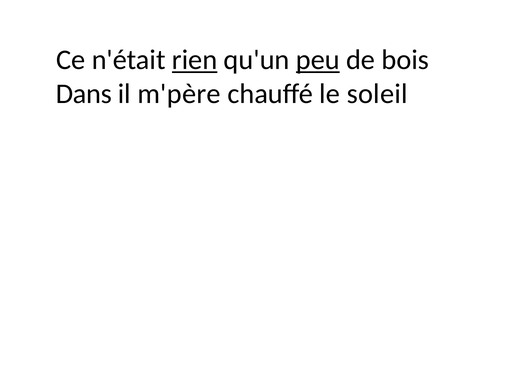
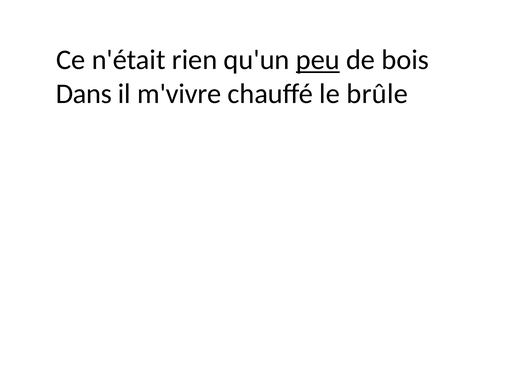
rien underline: present -> none
m'père: m'père -> m'vivre
soleil: soleil -> brûle
